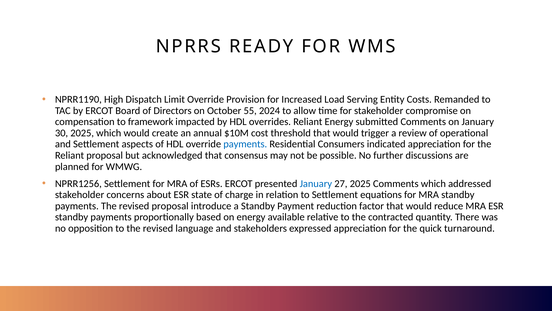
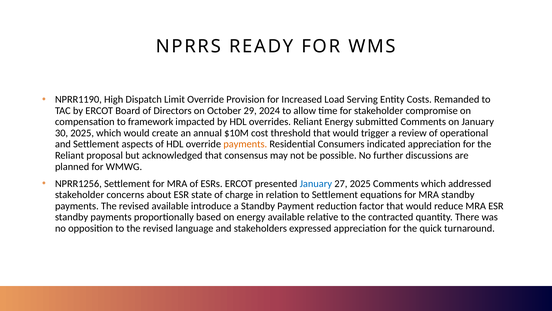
55: 55 -> 29
payments at (245, 144) colour: blue -> orange
revised proposal: proposal -> available
